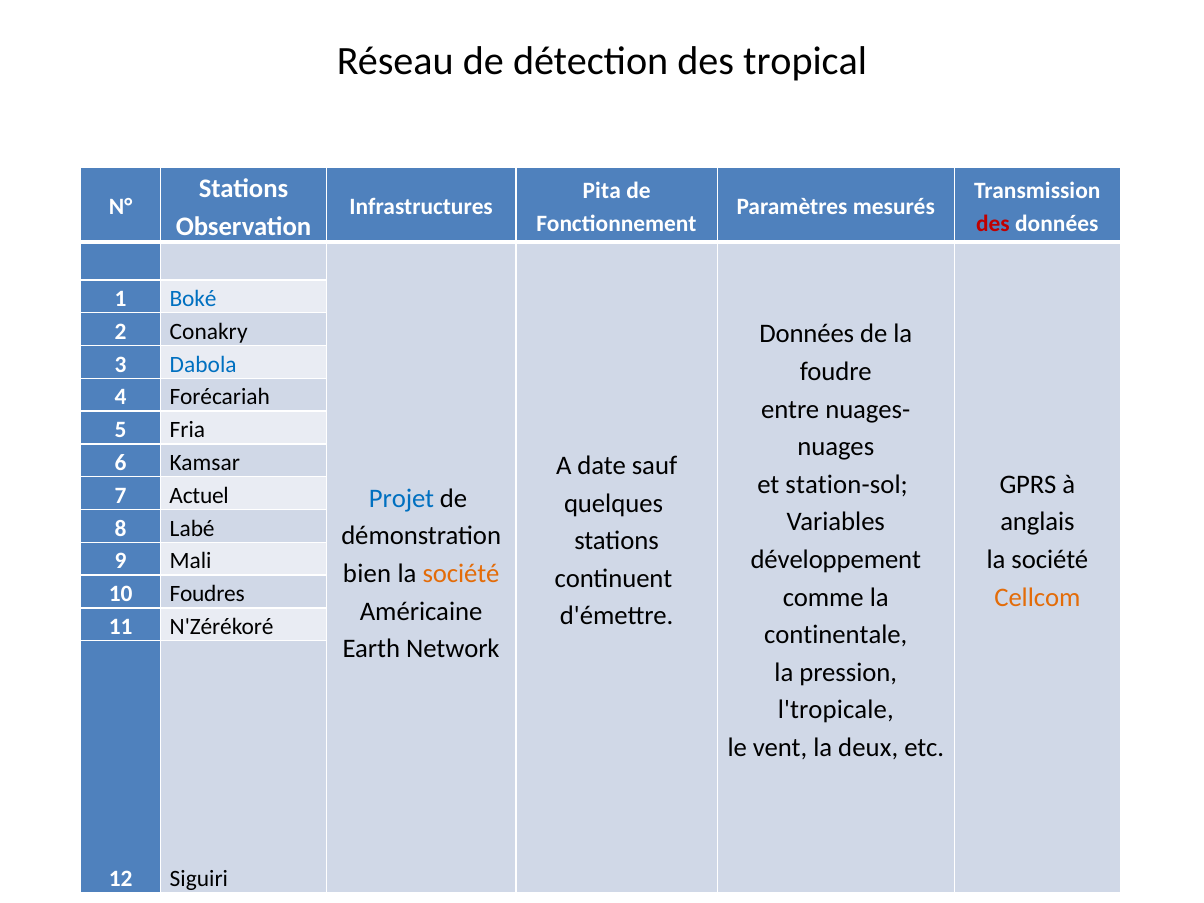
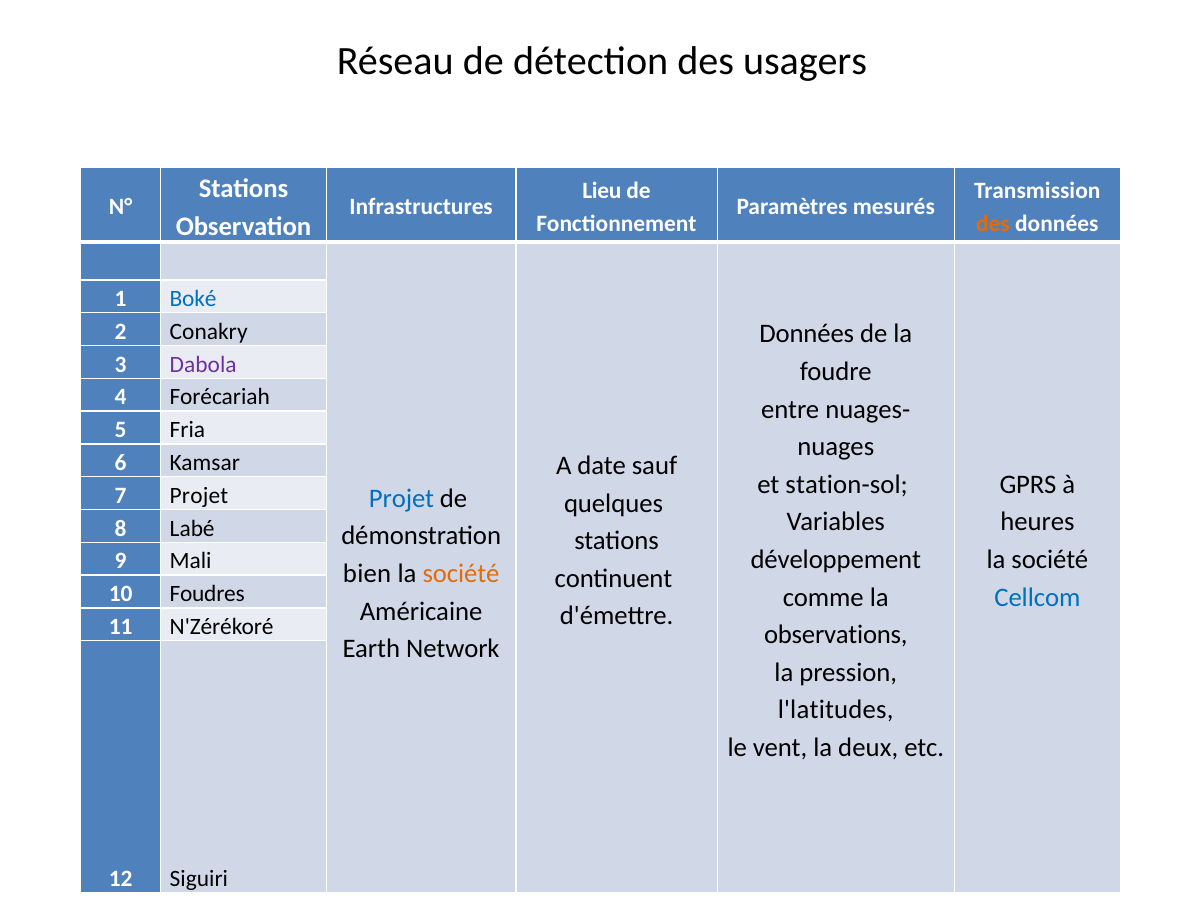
tropical: tropical -> usagers
Pita: Pita -> Lieu
des at (993, 223) colour: red -> orange
Dabola colour: blue -> purple
7 Actuel: Actuel -> Projet
anglais: anglais -> heures
Cellcom colour: orange -> blue
continentale: continentale -> observations
l'tropicale: l'tropicale -> l'latitudes
